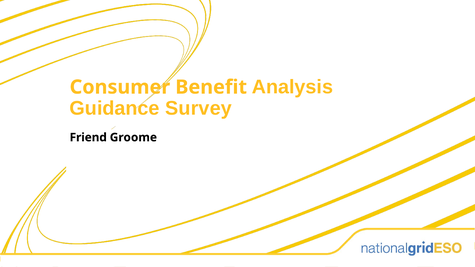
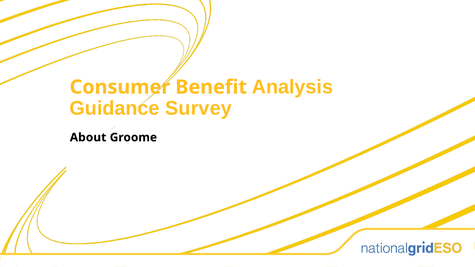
Friend: Friend -> About
